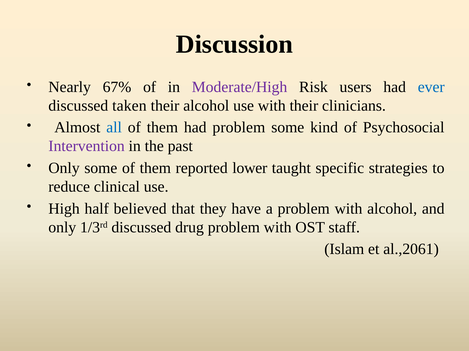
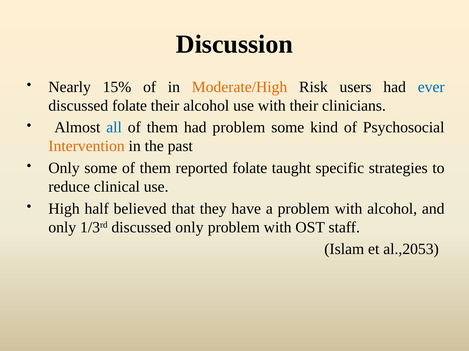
67%: 67% -> 15%
Moderate/High colour: purple -> orange
discussed taken: taken -> folate
Intervention colour: purple -> orange
reported lower: lower -> folate
discussed drug: drug -> only
al.,2061: al.,2061 -> al.,2053
